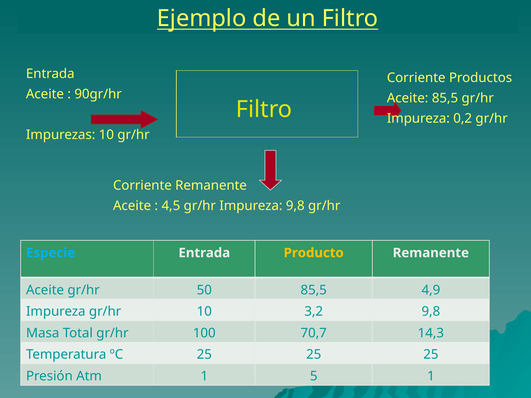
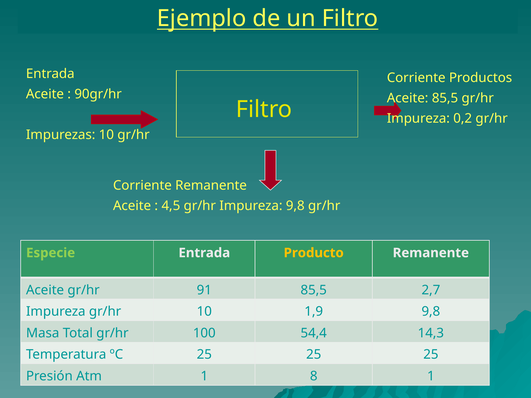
Especie colour: light blue -> light green
50: 50 -> 91
4,9: 4,9 -> 2,7
3,2: 3,2 -> 1,9
70,7: 70,7 -> 54,4
5: 5 -> 8
